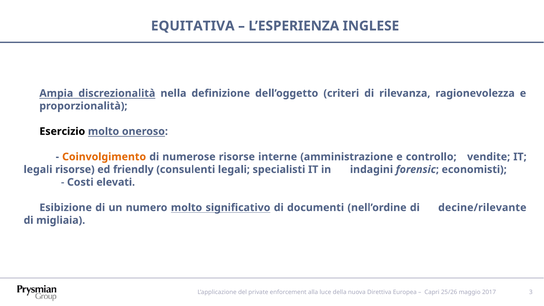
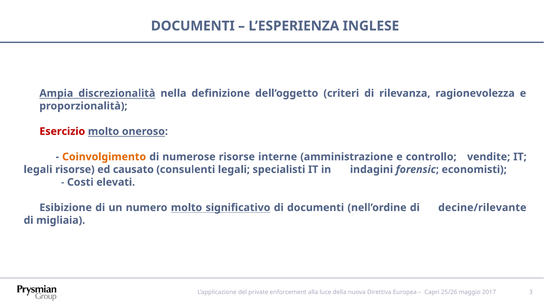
EQUITATIVA at (193, 26): EQUITATIVA -> DOCUMENTI
Esercizio colour: black -> red
friendly: friendly -> causato
